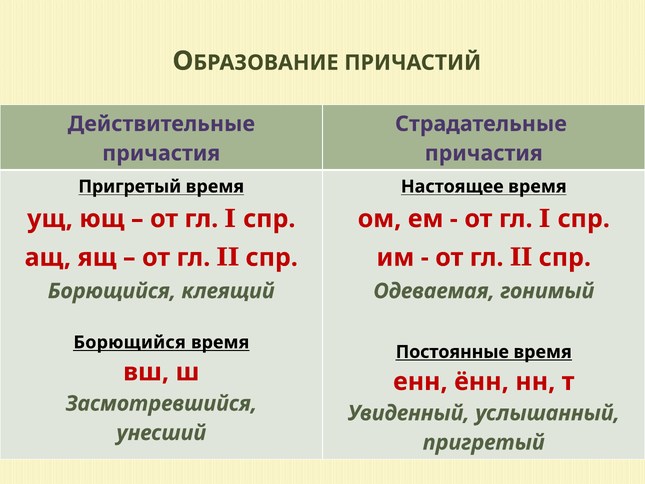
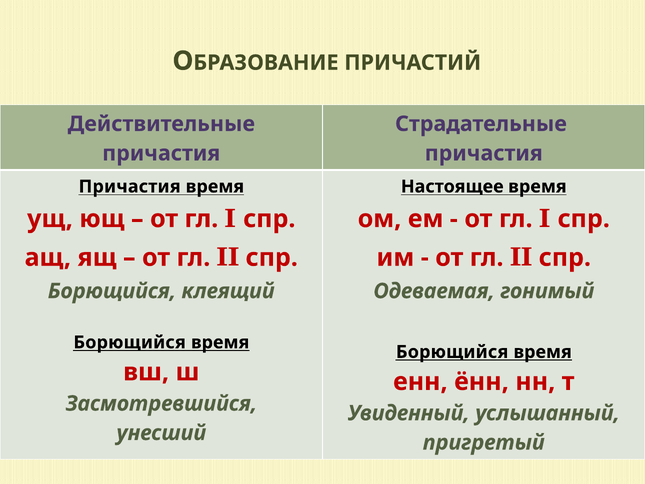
Пригретый at (130, 186): Пригретый -> Причастия
Постоянные at (452, 352): Постоянные -> Борющийся
